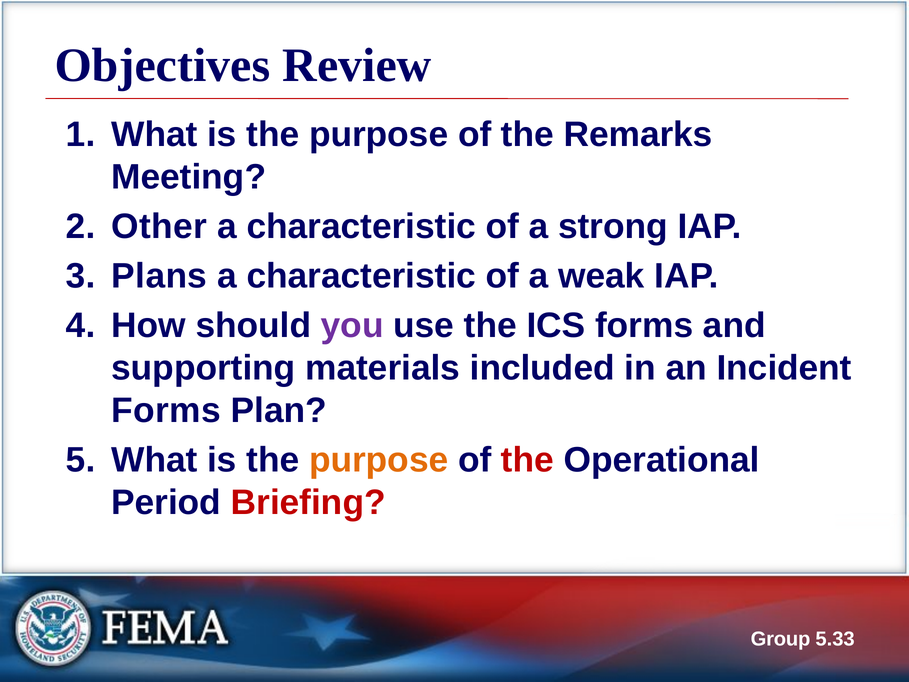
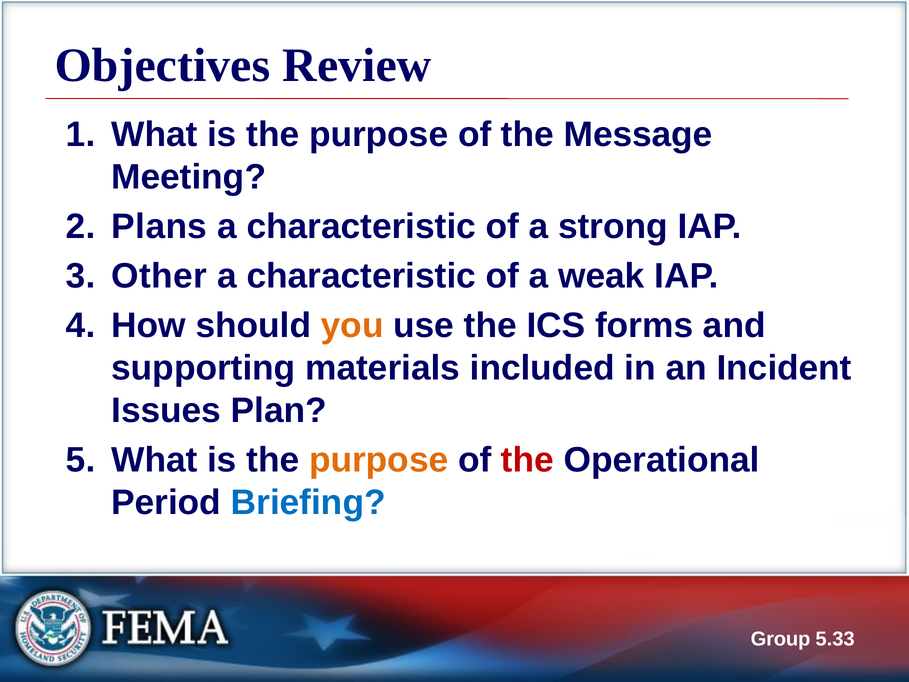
Remarks: Remarks -> Message
Other: Other -> Plans
Plans: Plans -> Other
you colour: purple -> orange
Forms at (166, 410): Forms -> Issues
Briefing colour: red -> blue
